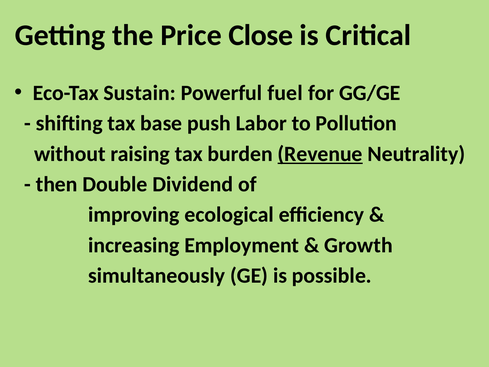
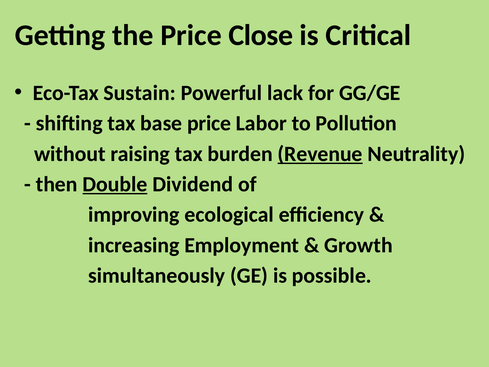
fuel: fuel -> lack
base push: push -> price
Double underline: none -> present
